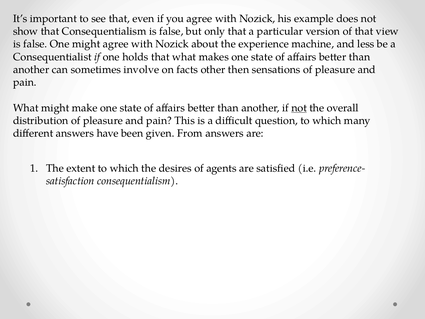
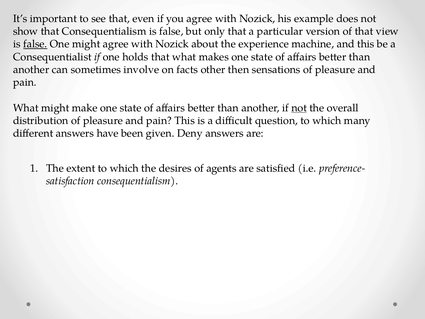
false at (35, 44) underline: none -> present
and less: less -> this
From: From -> Deny
